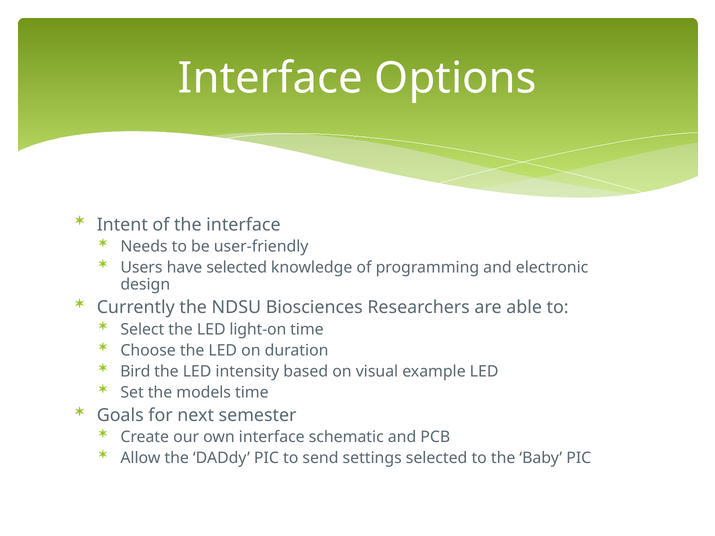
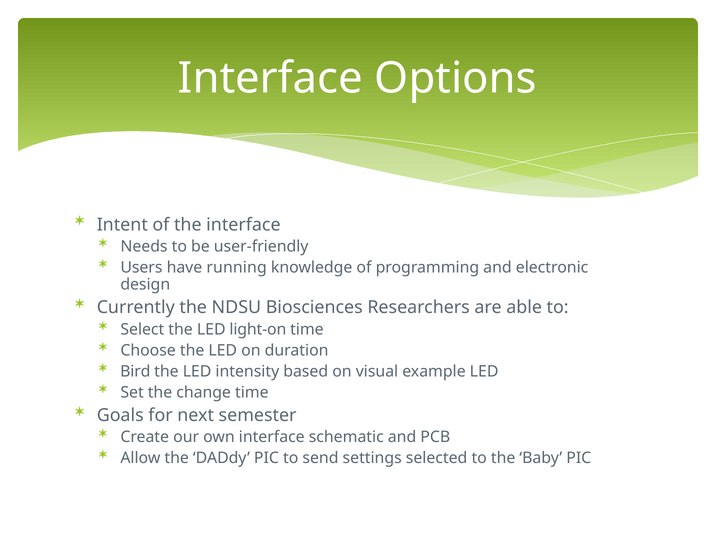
have selected: selected -> running
models: models -> change
